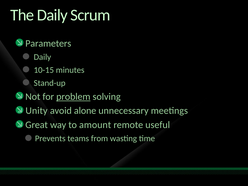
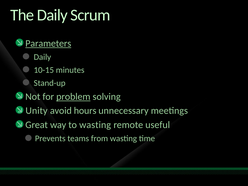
Parameters underline: none -> present
alone: alone -> hours
to amount: amount -> wasting
